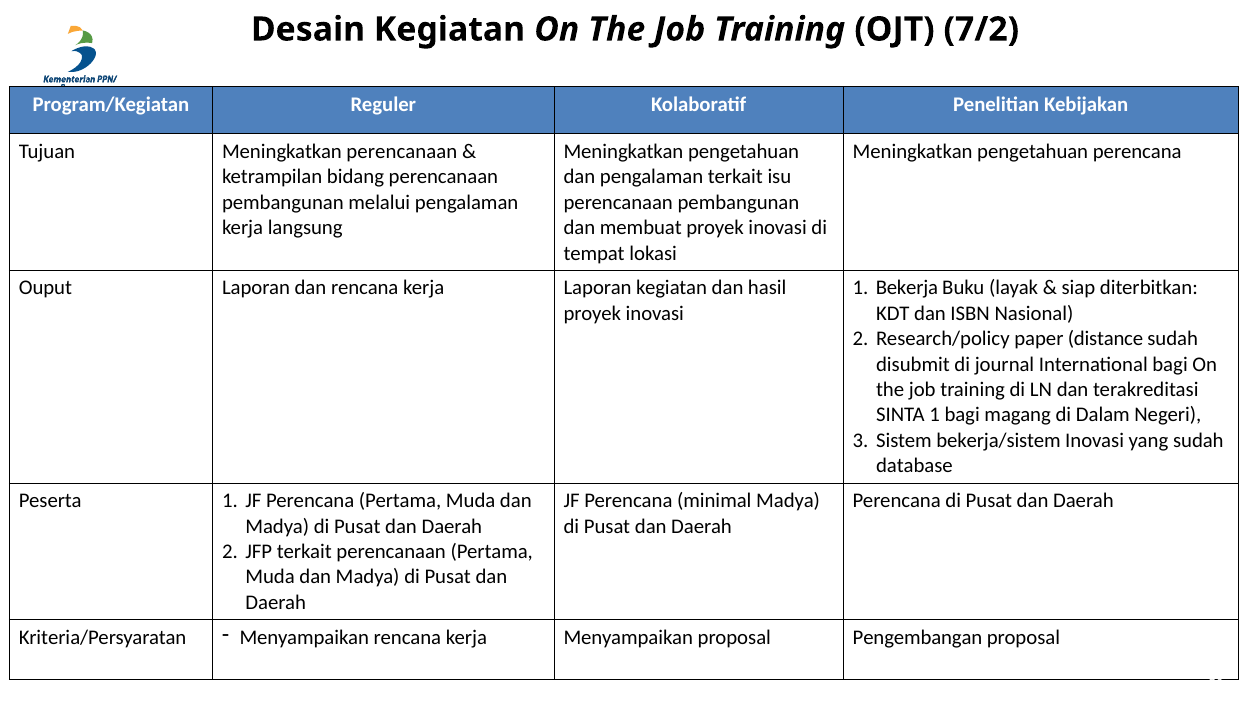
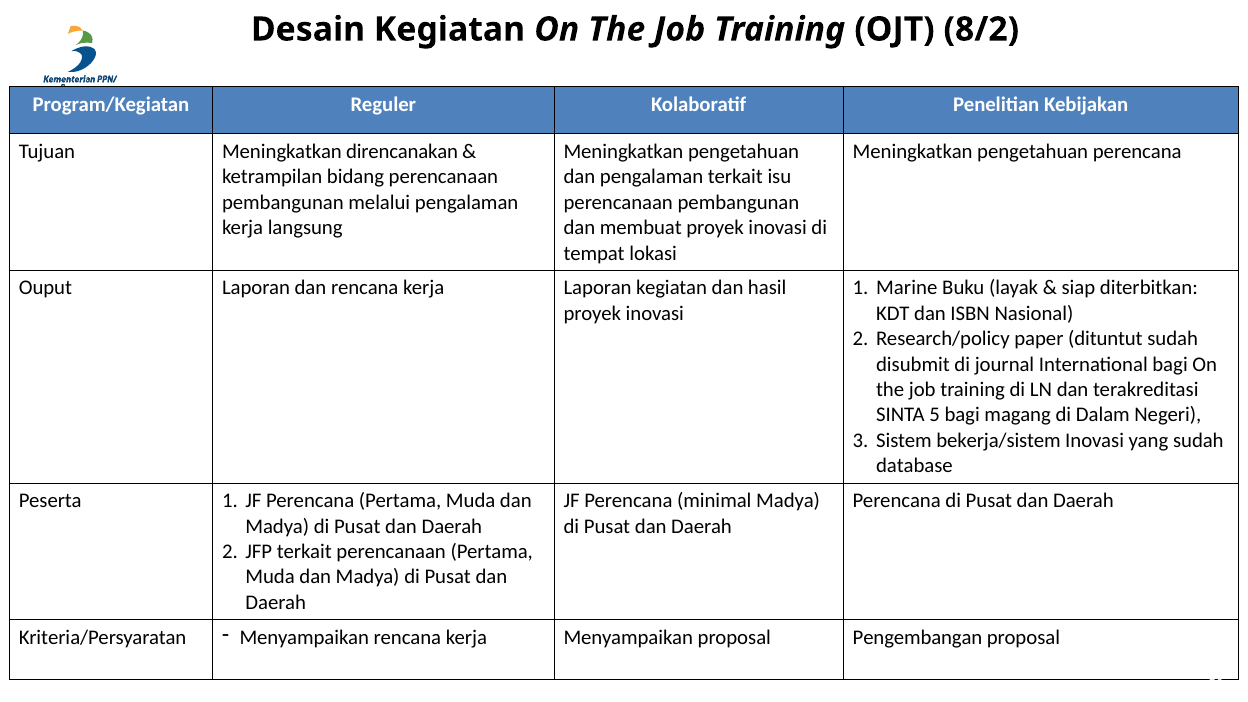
7/2: 7/2 -> 8/2
Meningkatkan perencanaan: perencanaan -> direncanakan
Bekerja: Bekerja -> Marine
distance: distance -> dituntut
SINTA 1: 1 -> 5
